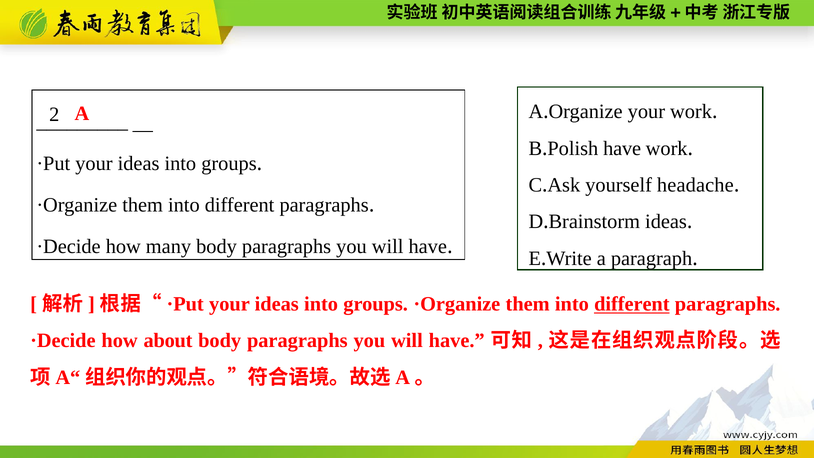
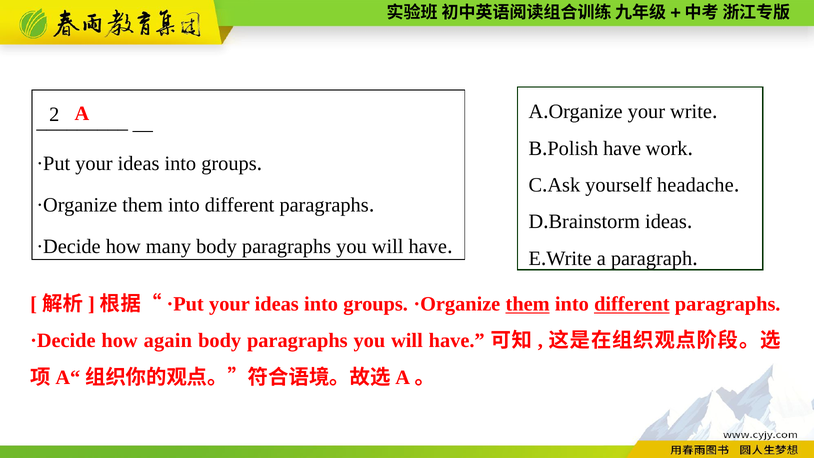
your work: work -> write
them at (528, 304) underline: none -> present
about: about -> again
